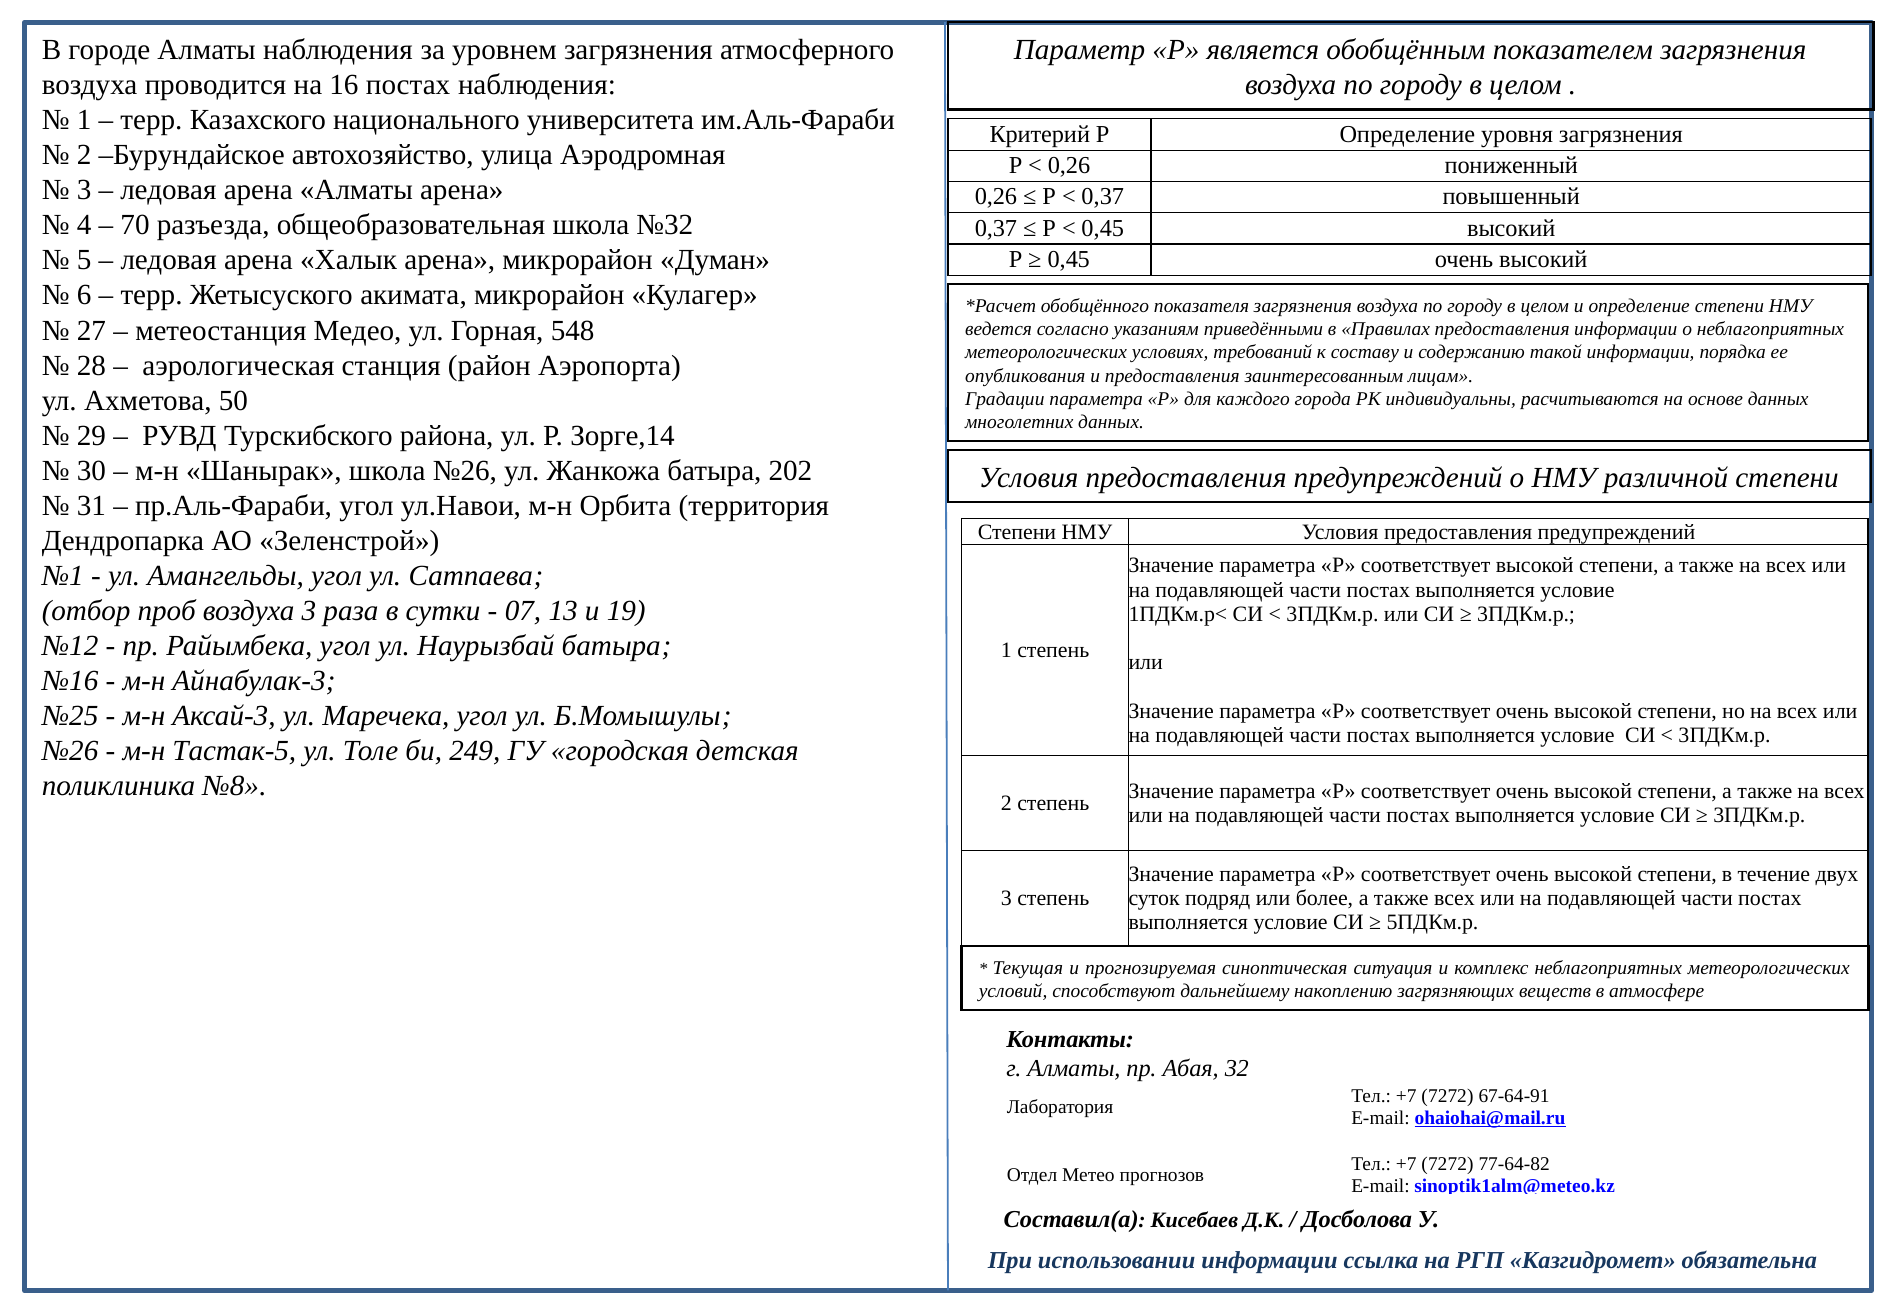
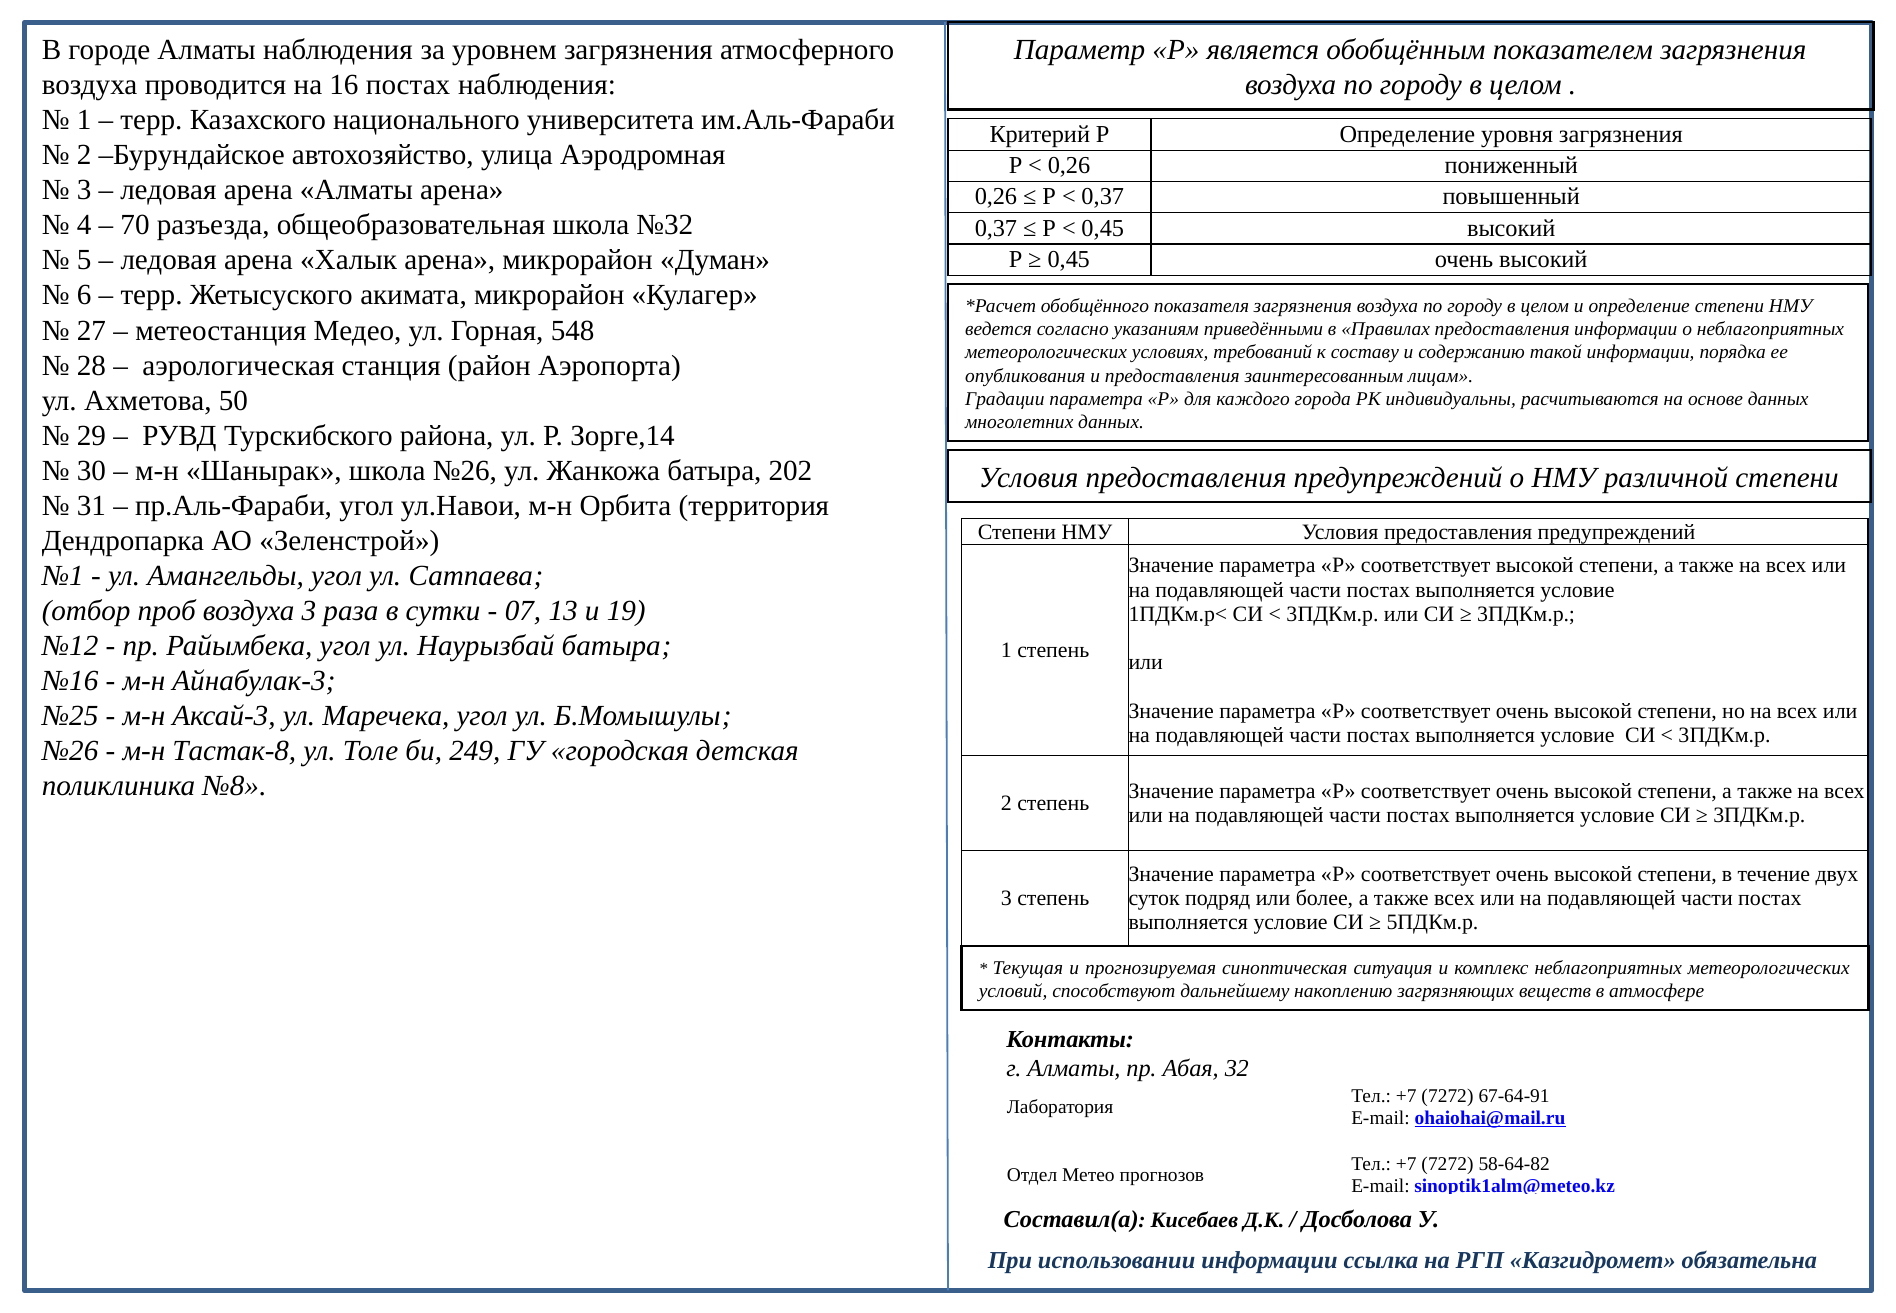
Тастак-5: Тастак-5 -> Тастак-8
77-64-82: 77-64-82 -> 58-64-82
